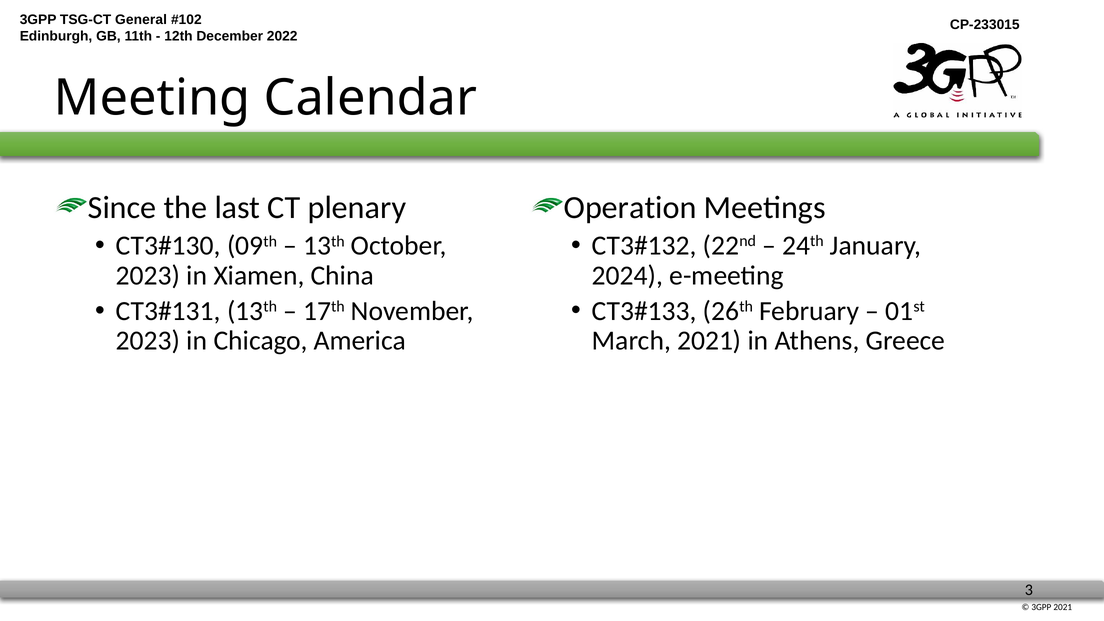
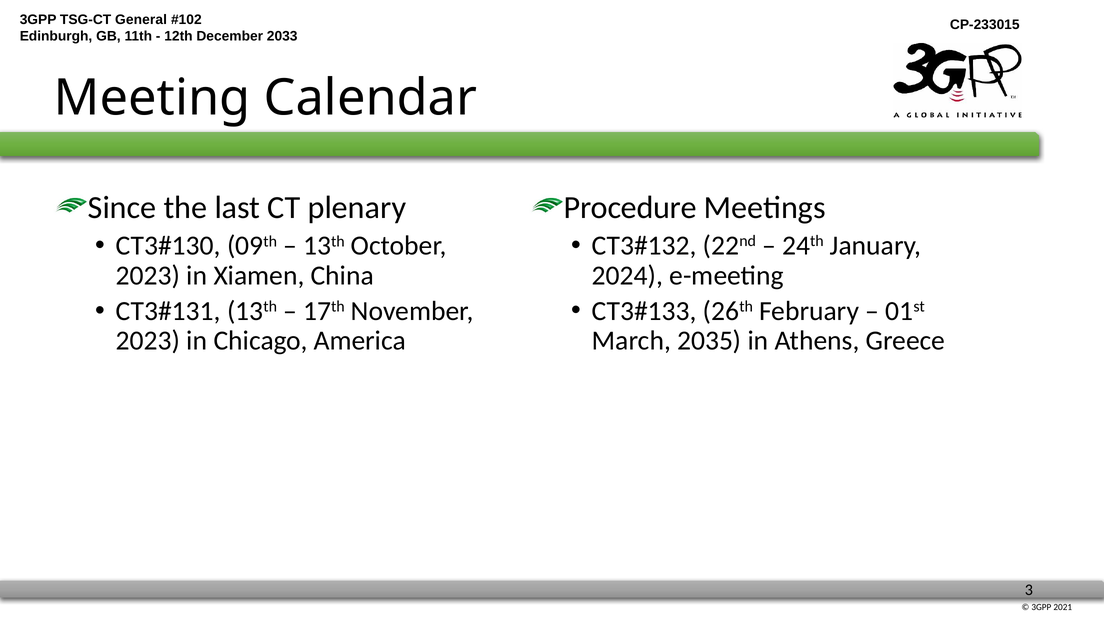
2022: 2022 -> 2033
Operation: Operation -> Procedure
March 2021: 2021 -> 2035
